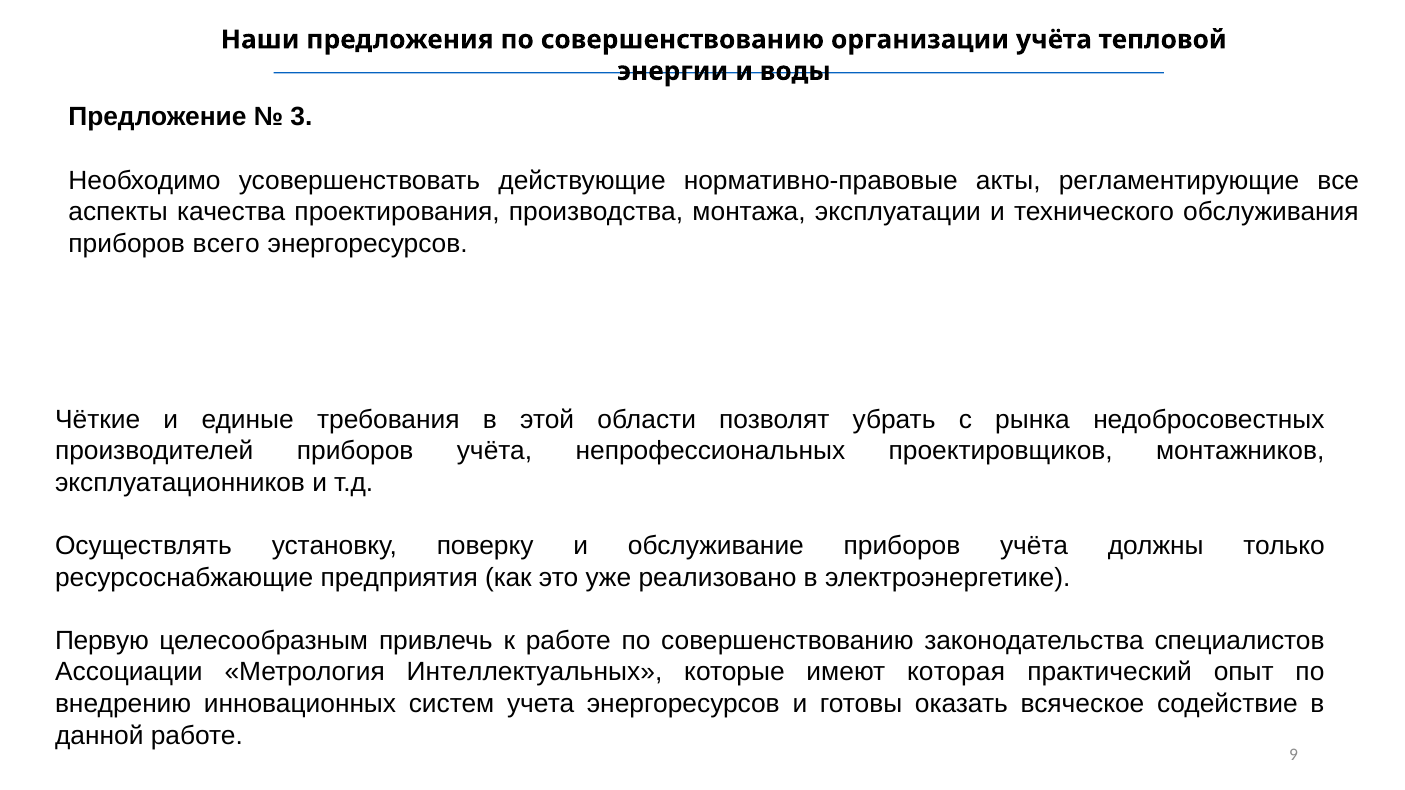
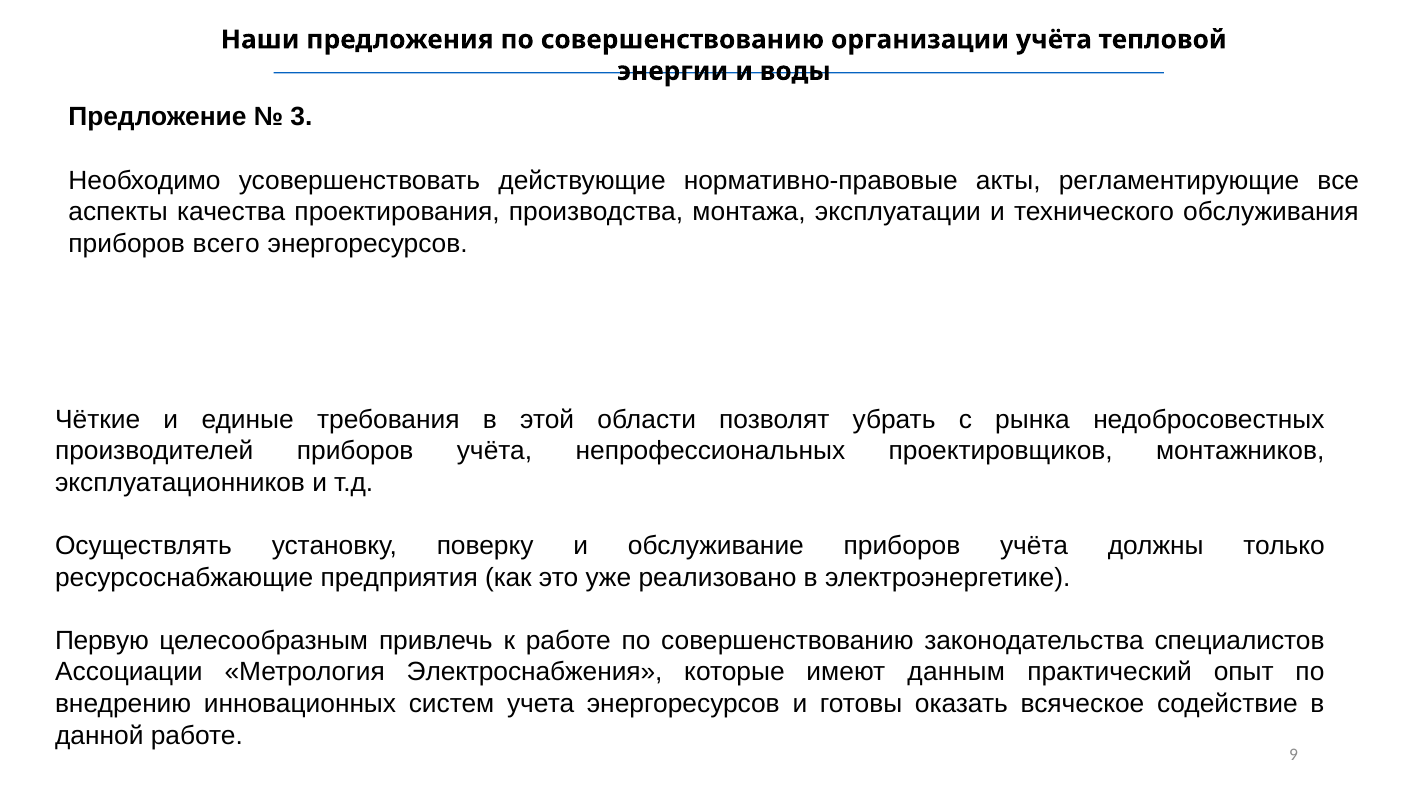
Интеллектуальных: Интеллектуальных -> Электроснабжения
которая: которая -> данным
